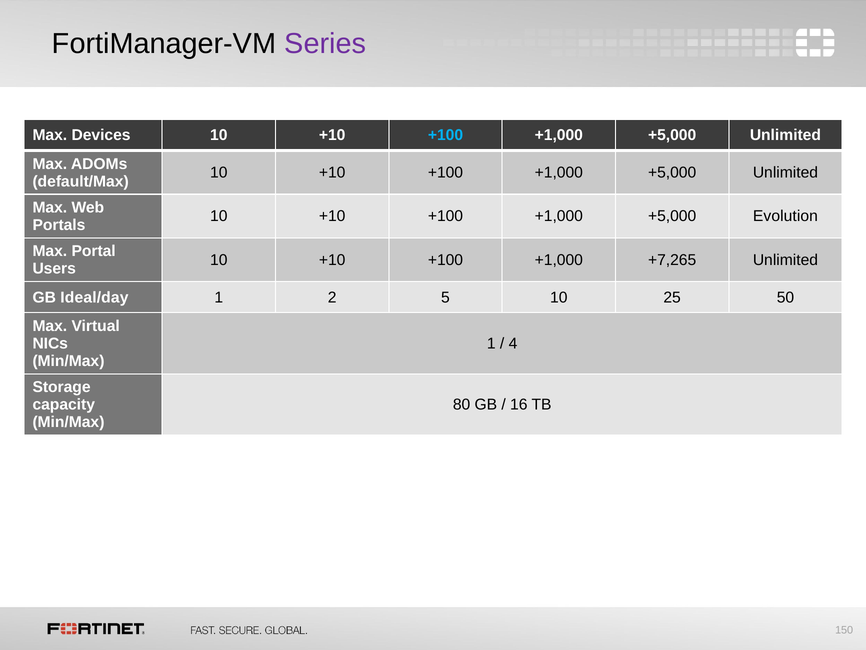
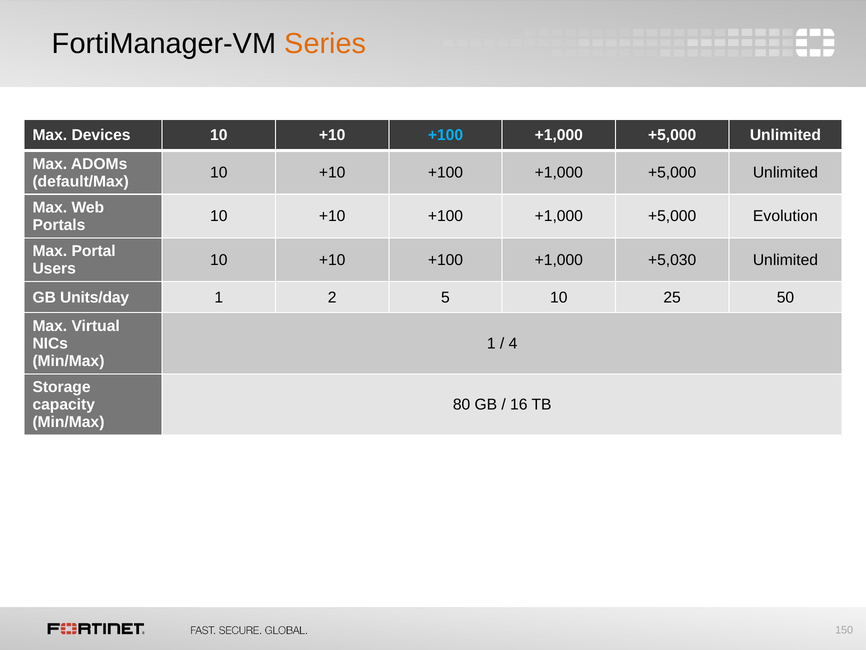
Series colour: purple -> orange
+7,265: +7,265 -> +5,030
Ideal/day: Ideal/day -> Units/day
